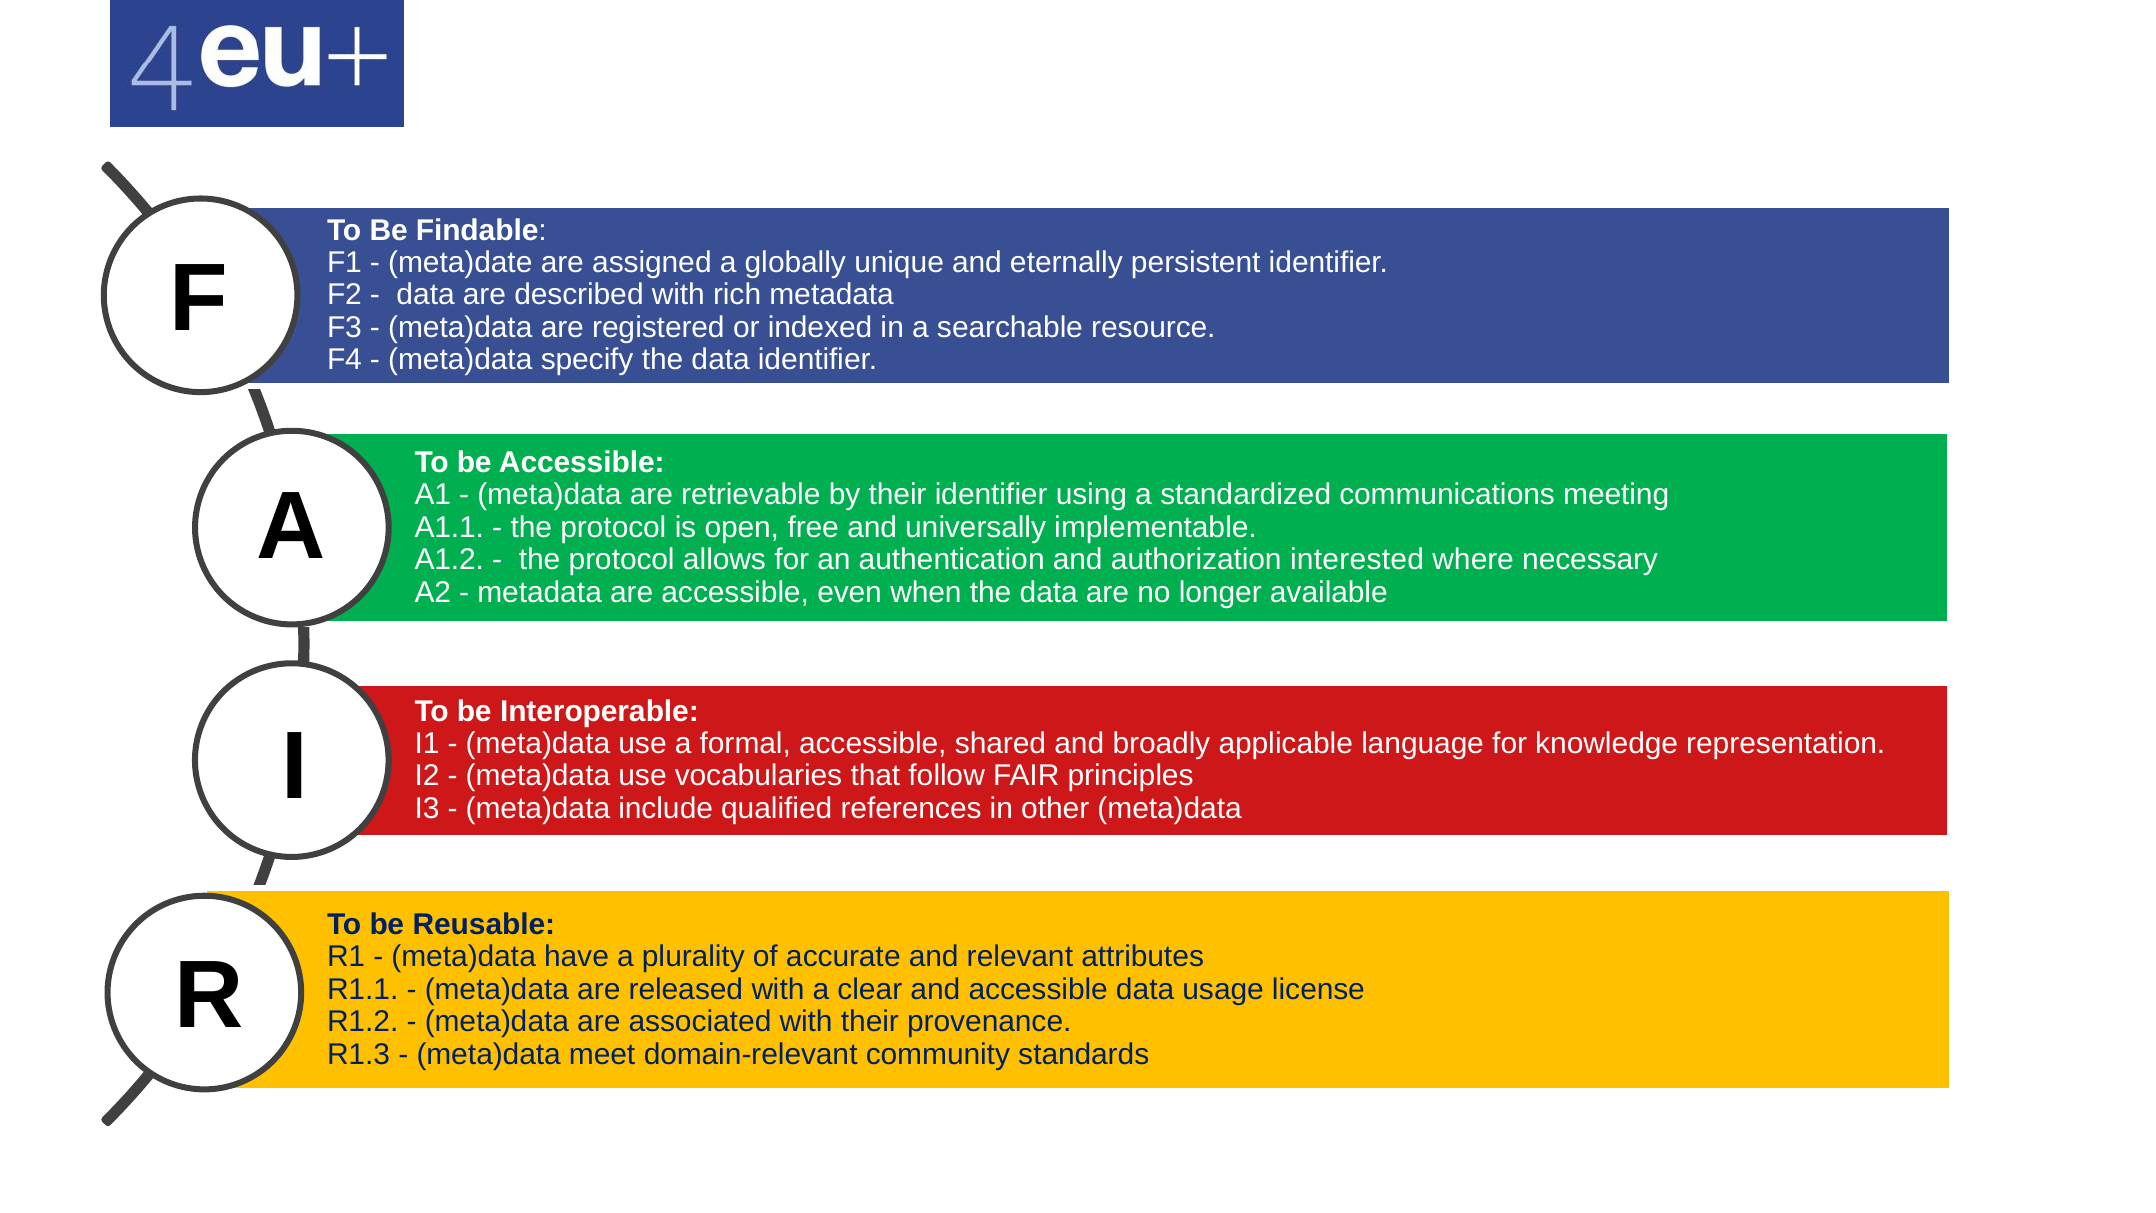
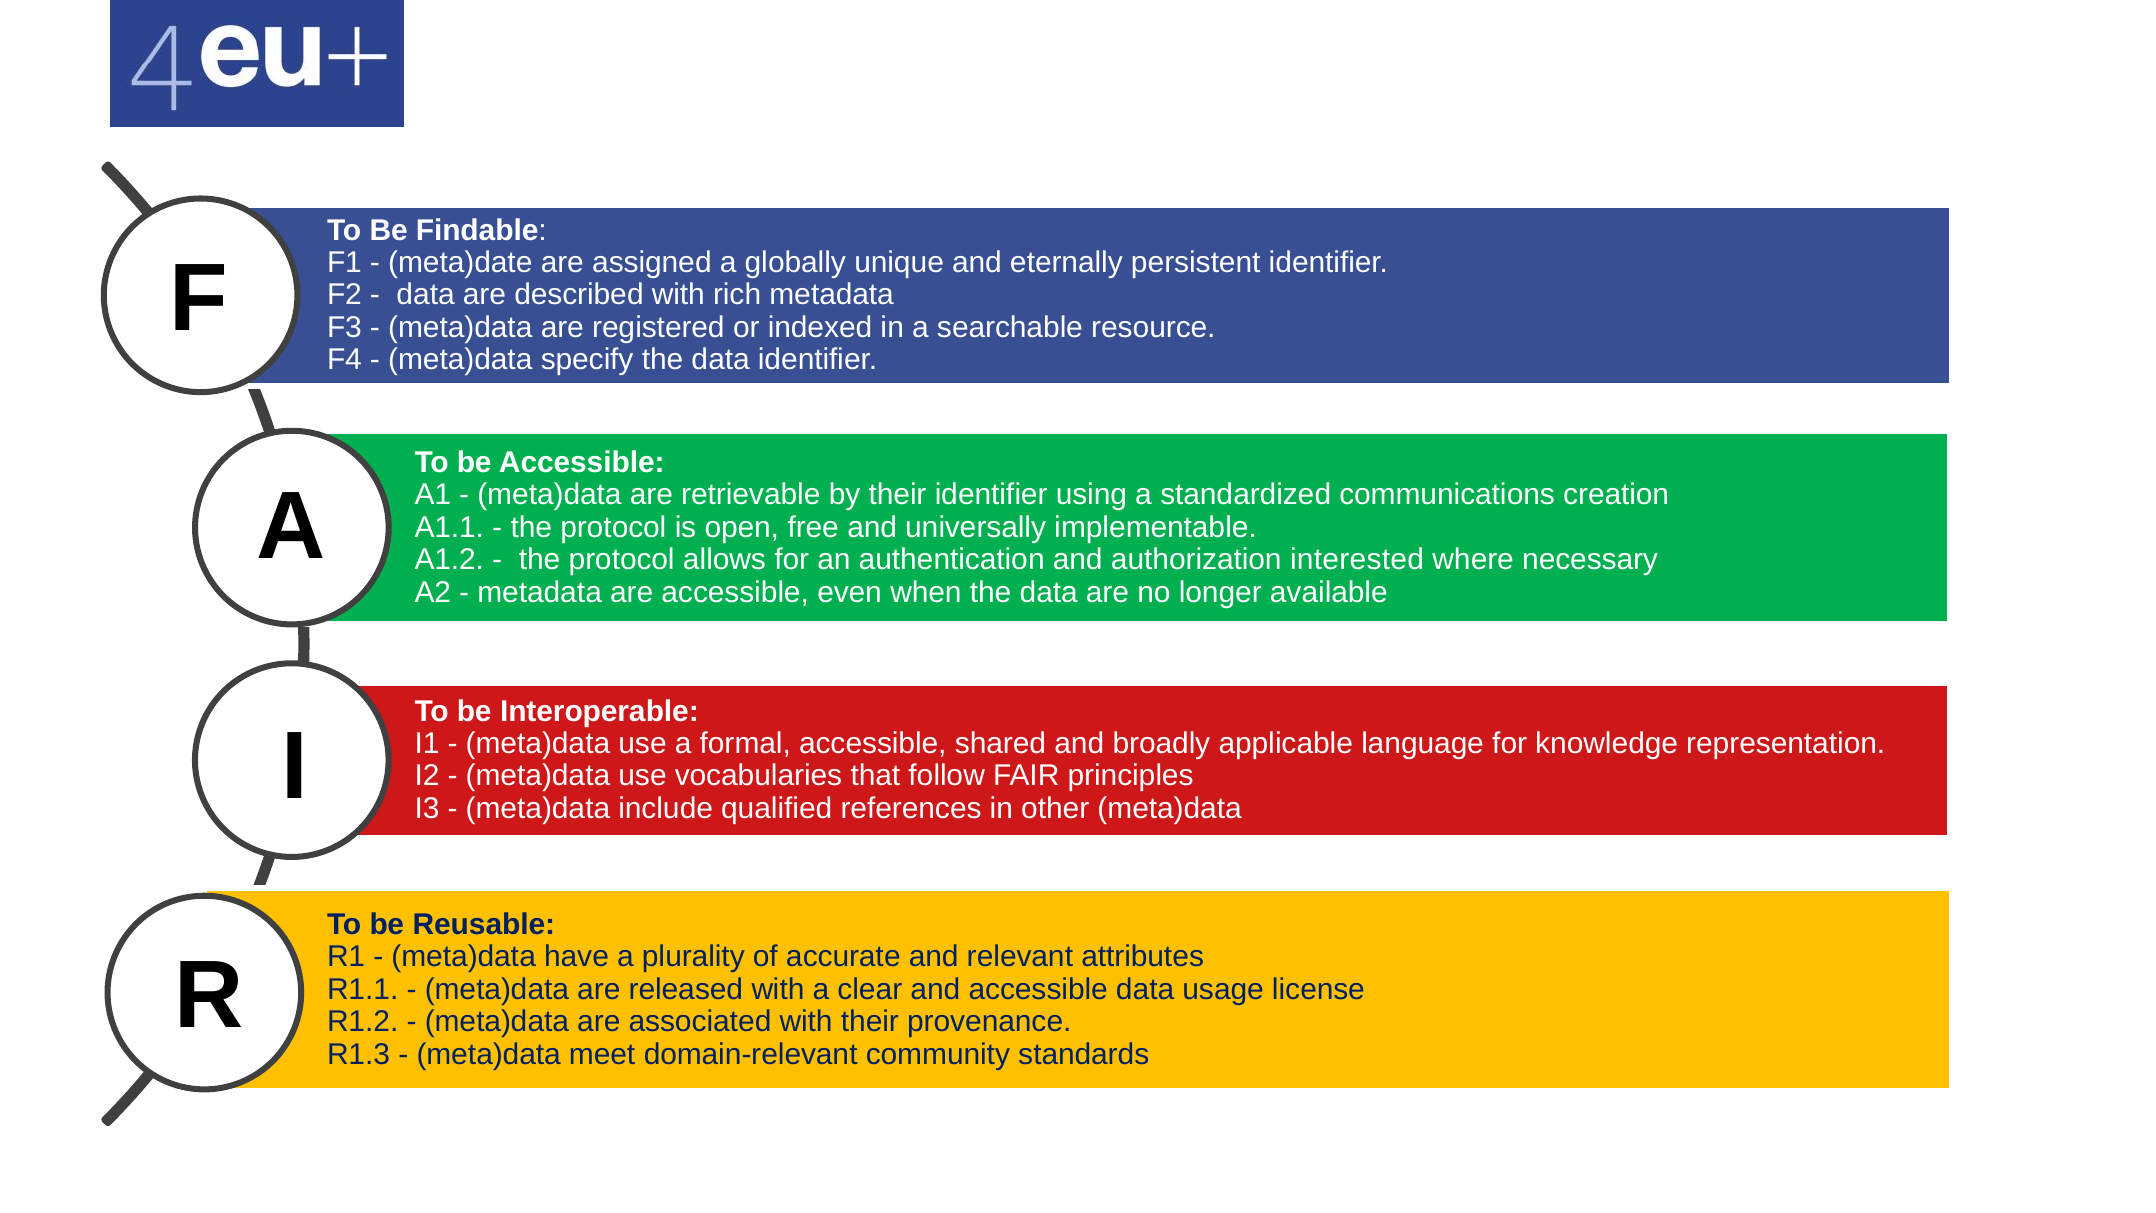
meeting: meeting -> creation
